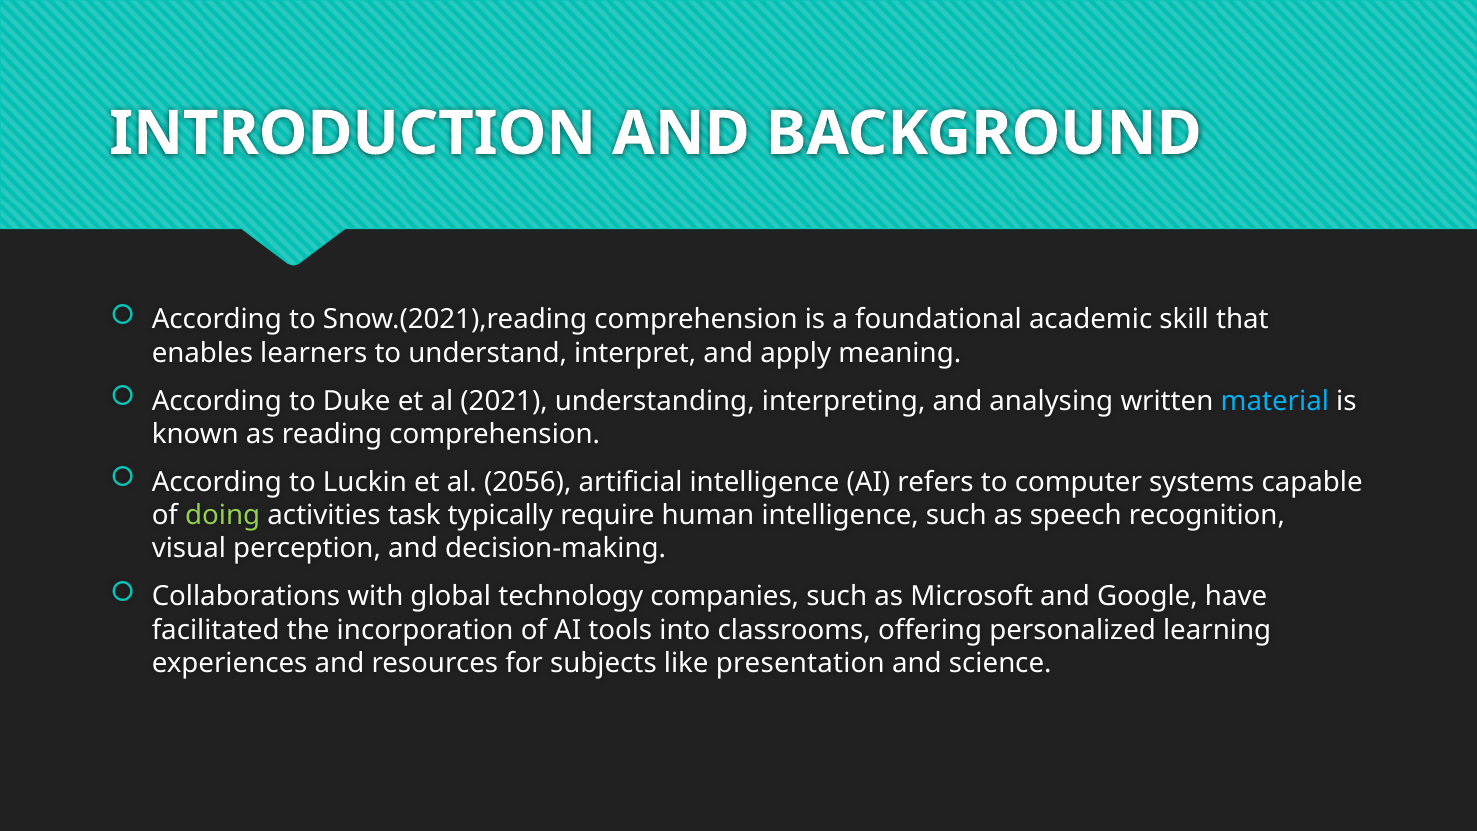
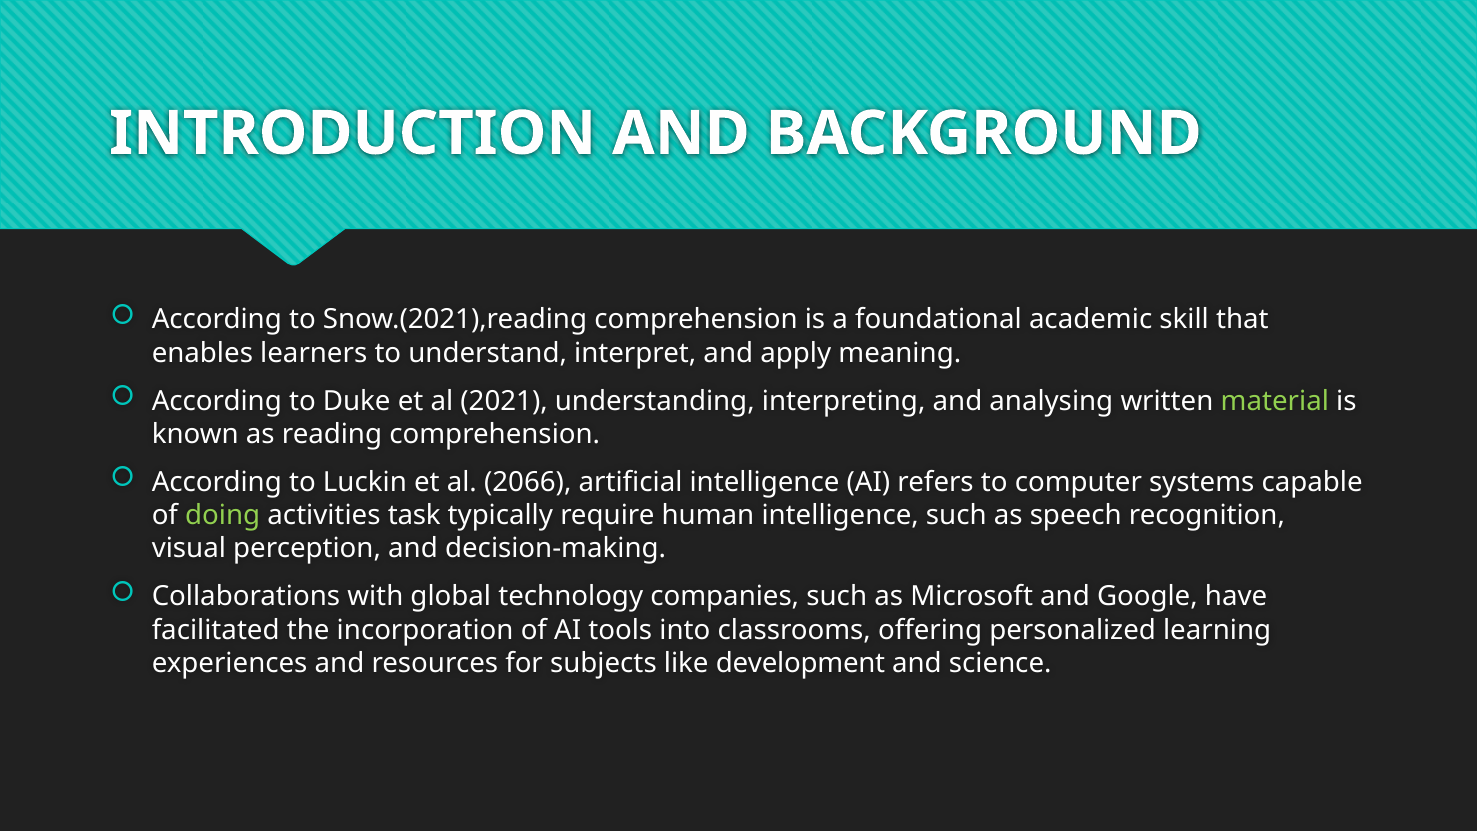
material colour: light blue -> light green
2056: 2056 -> 2066
presentation: presentation -> development
